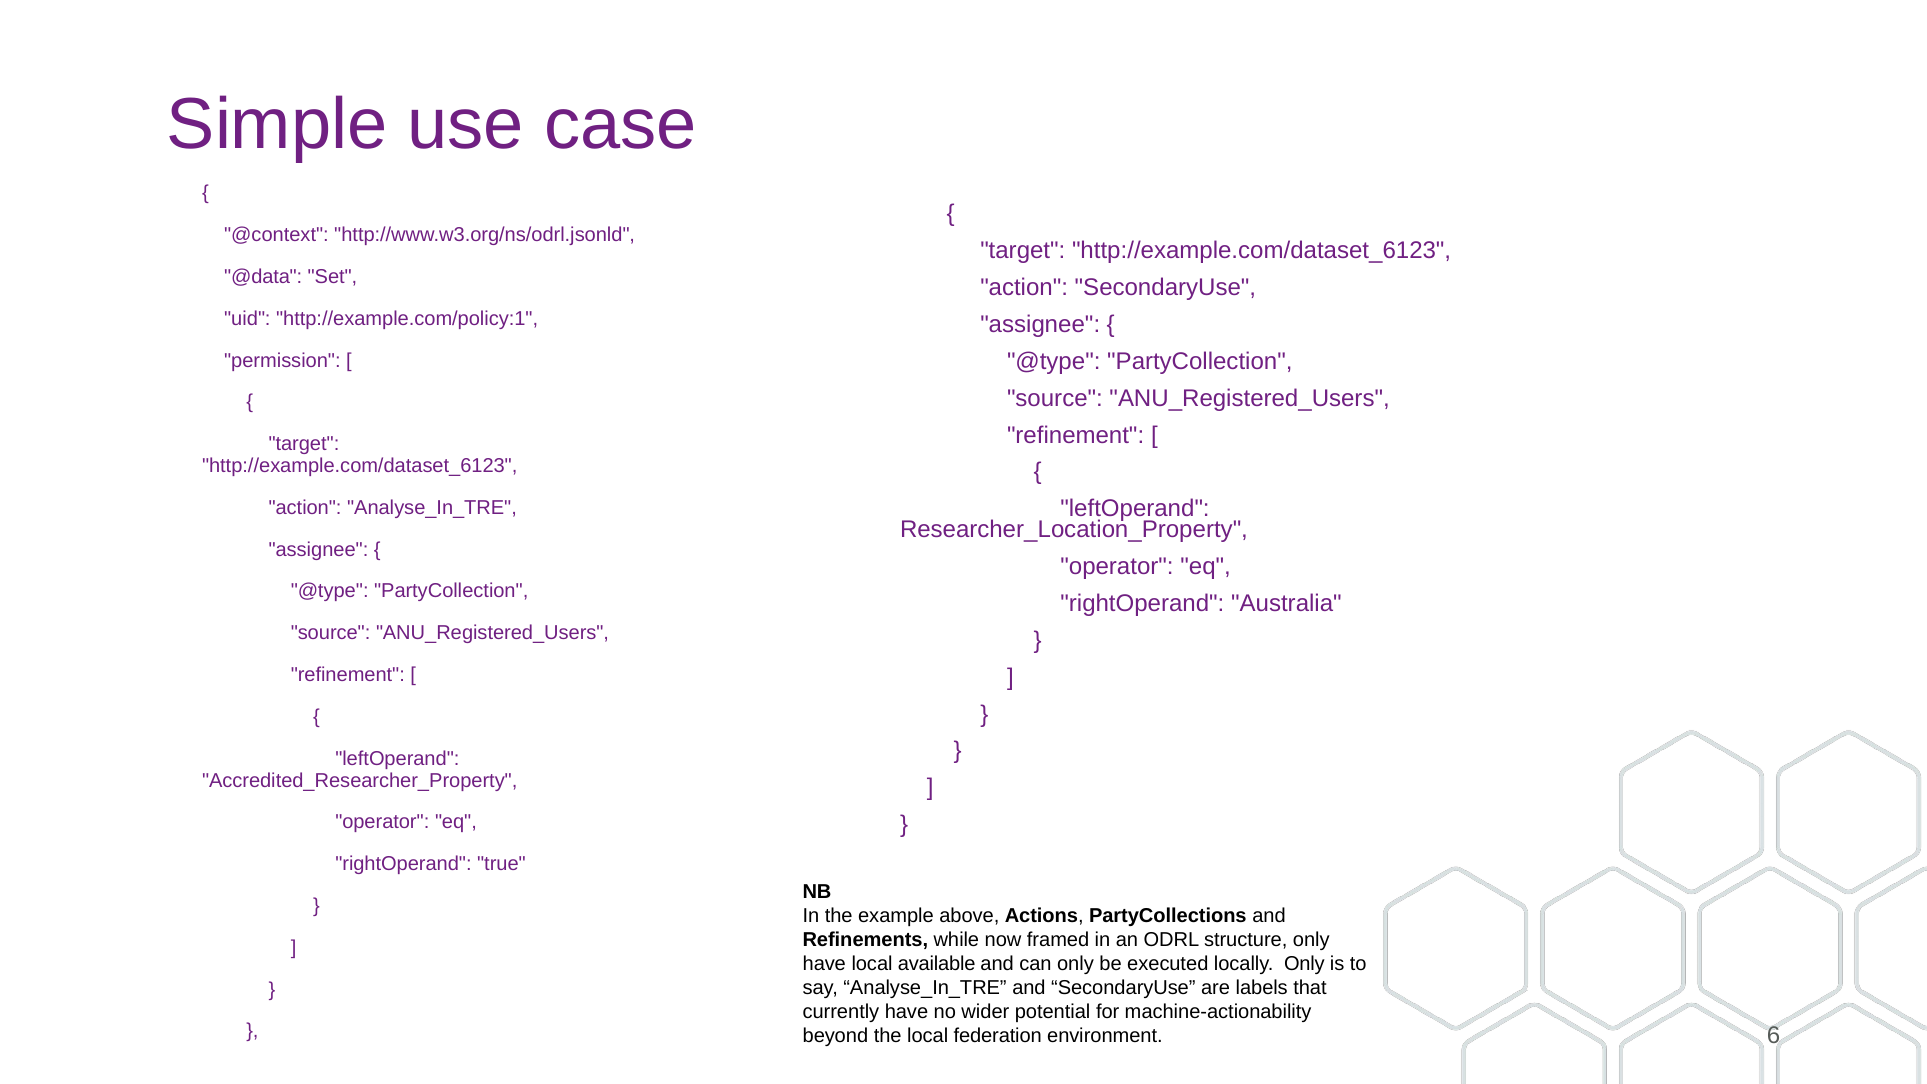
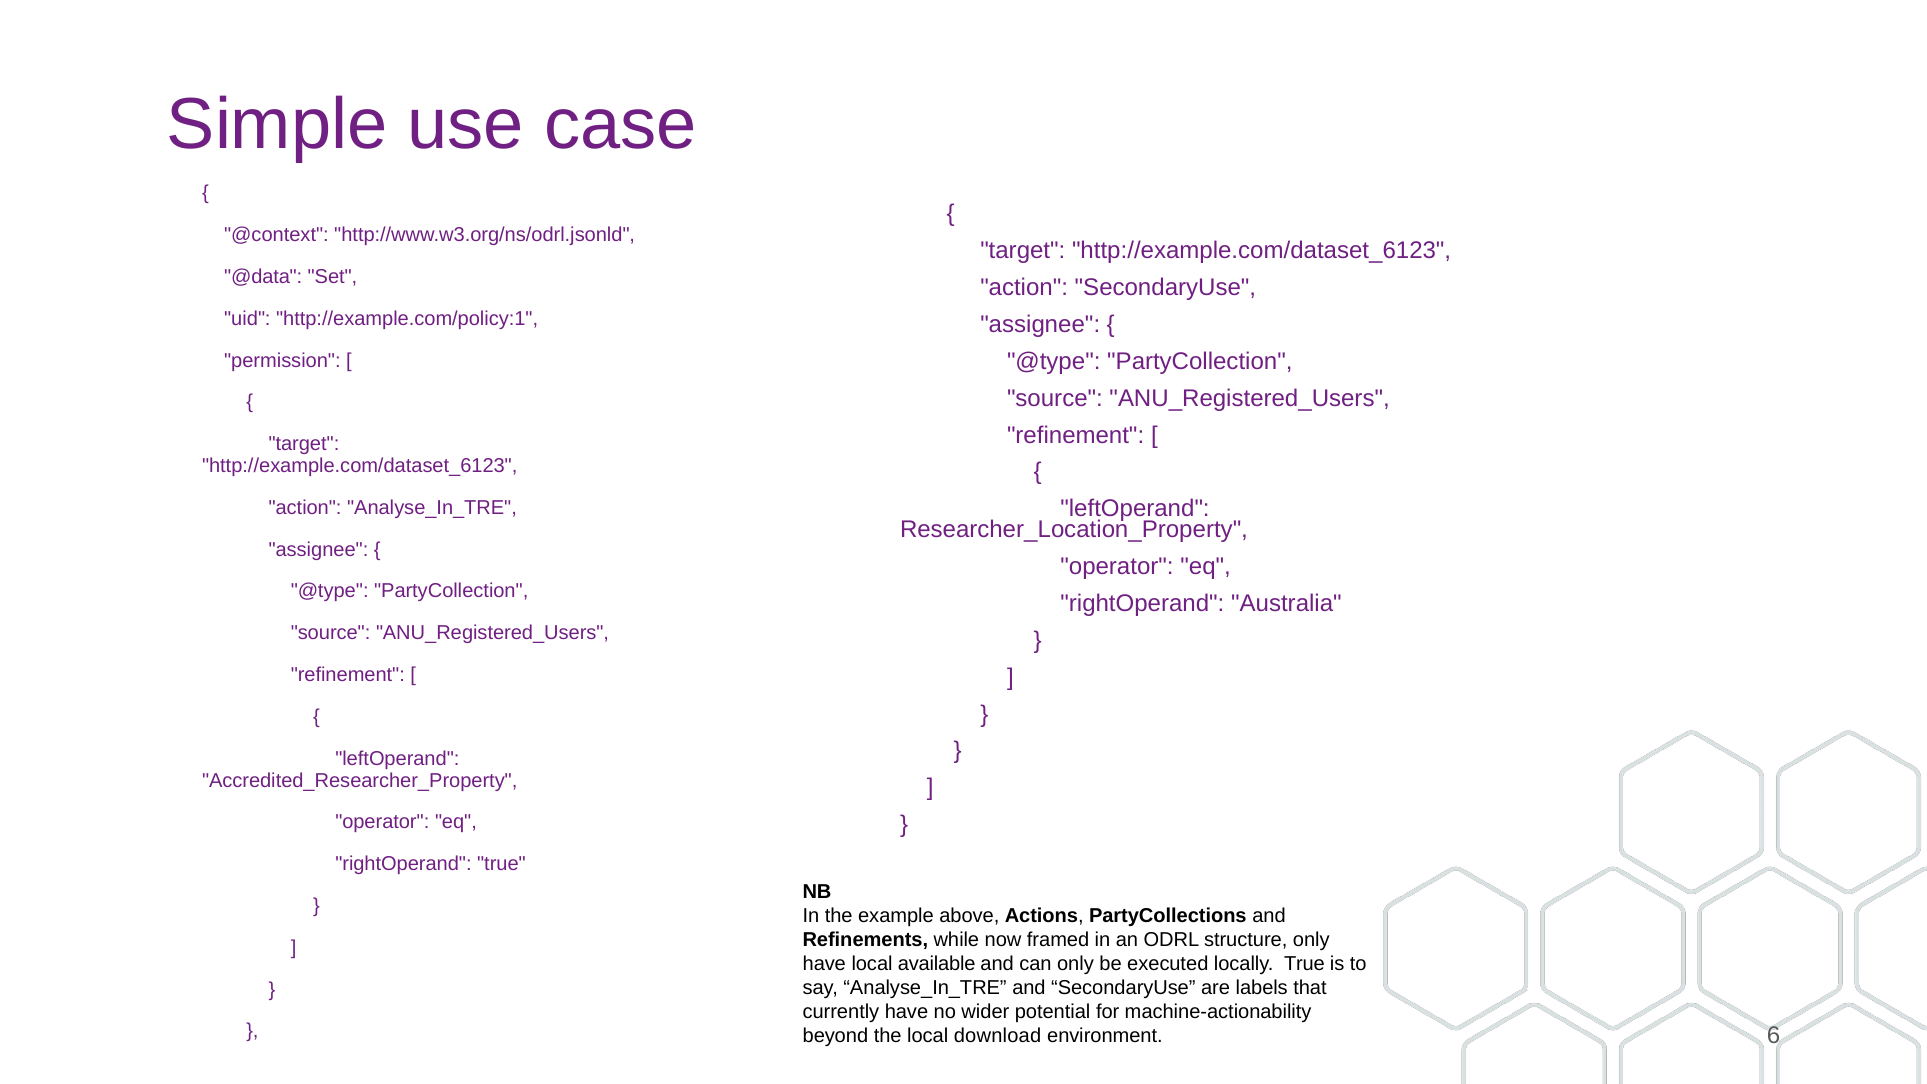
locally Only: Only -> True
federation: federation -> download
